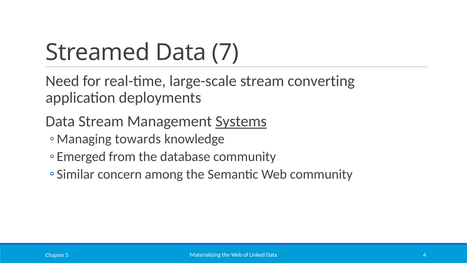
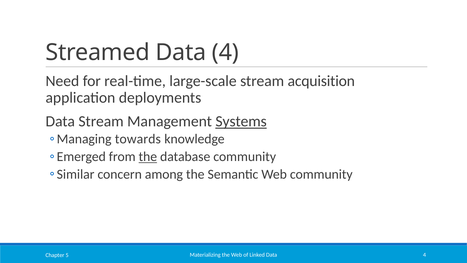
Streamed Data 7: 7 -> 4
converting: converting -> acquisition
the at (148, 157) underline: none -> present
